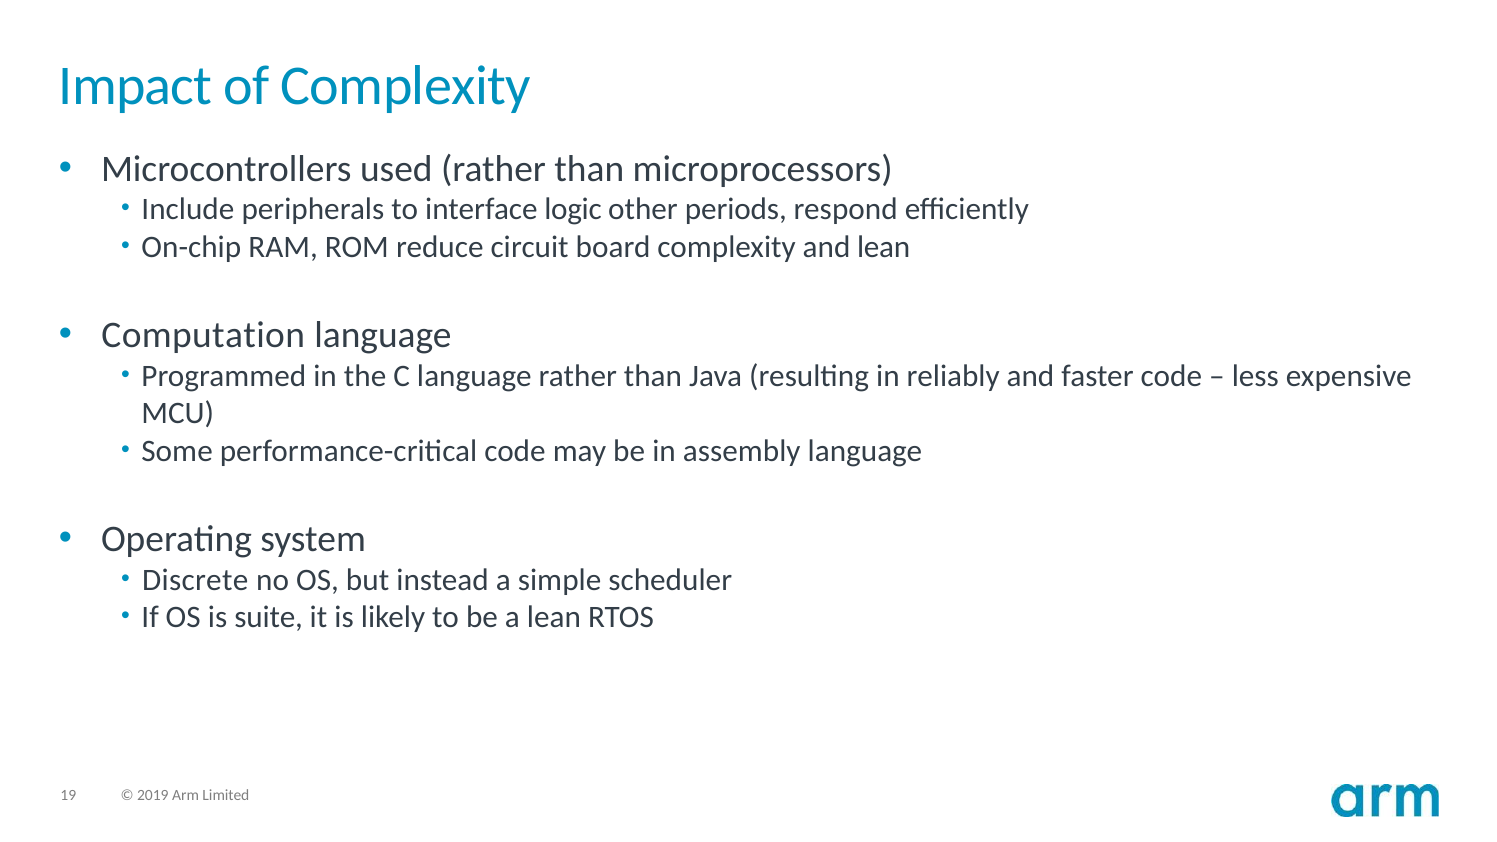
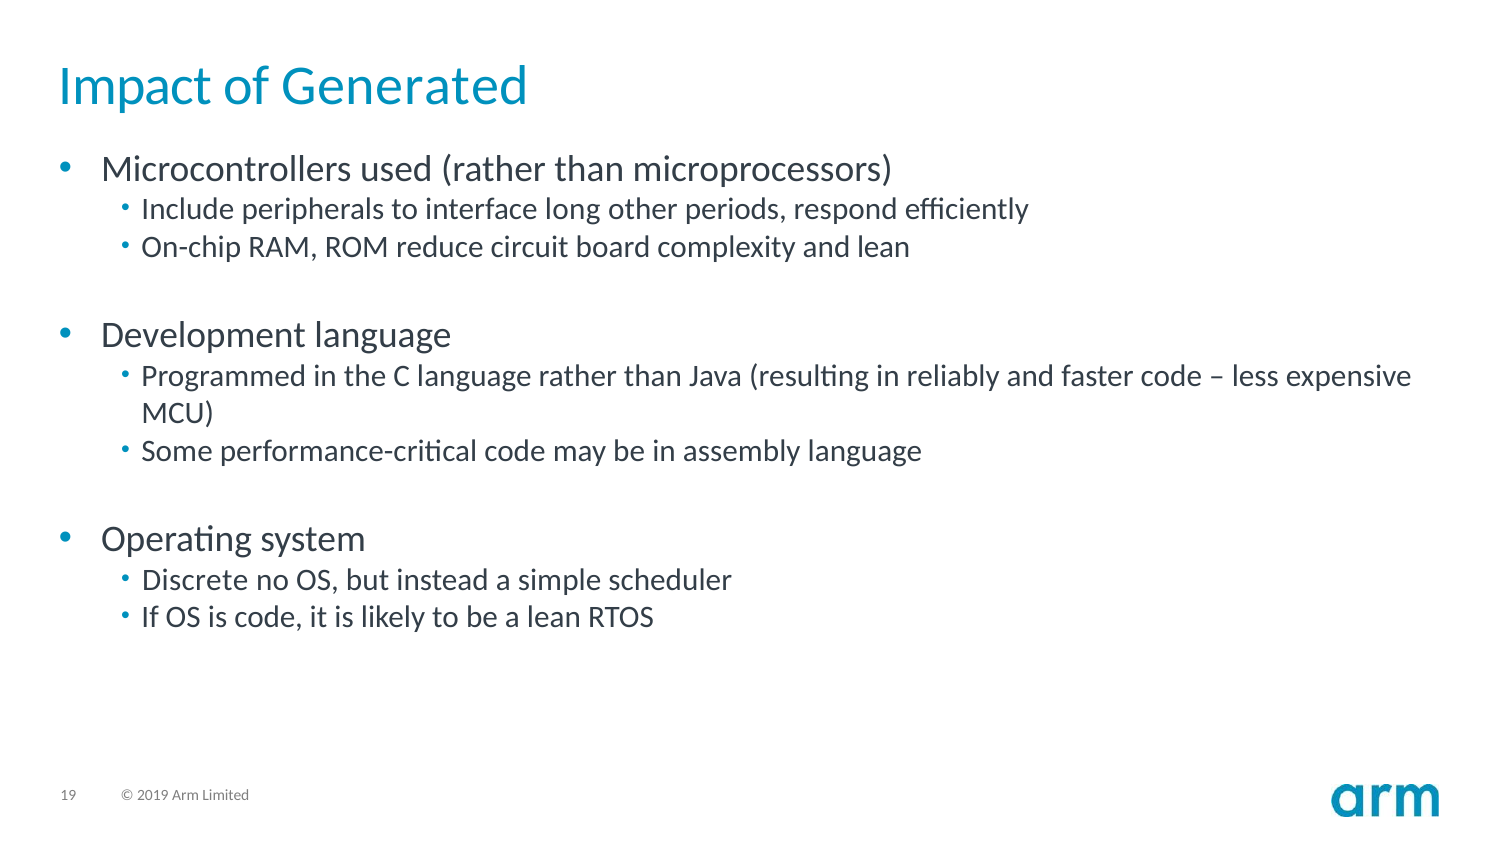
of Complexity: Complexity -> Generated
logic: logic -> long
Computation: Computation -> Development
is suite: suite -> code
